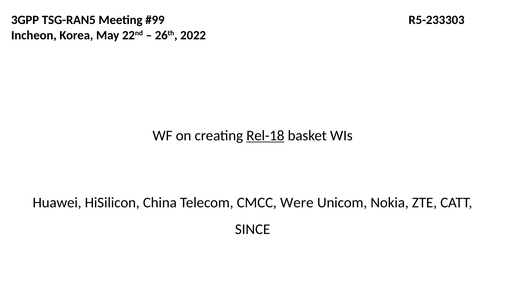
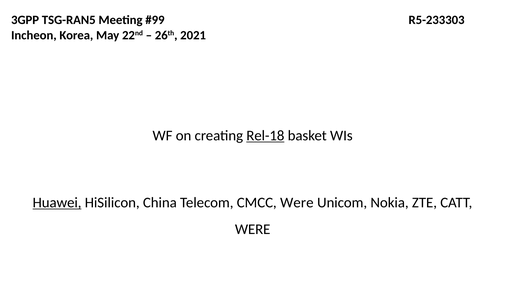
2022: 2022 -> 2021
Huawei underline: none -> present
SINCE at (253, 229): SINCE -> WERE
